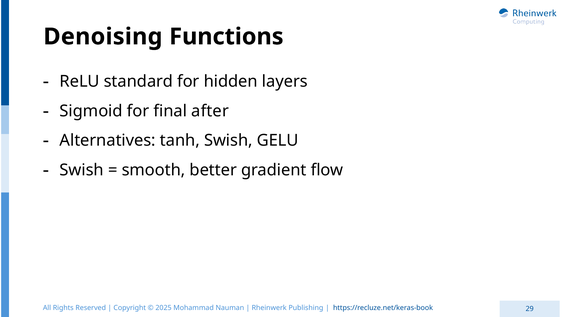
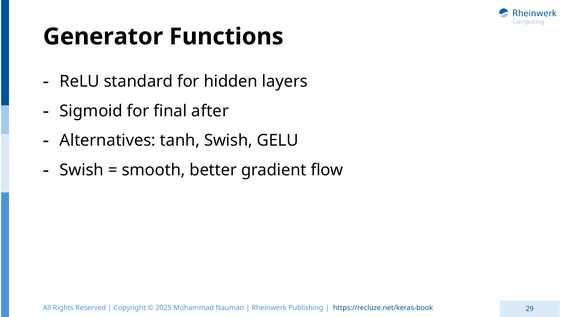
Denoising: Denoising -> Generator
